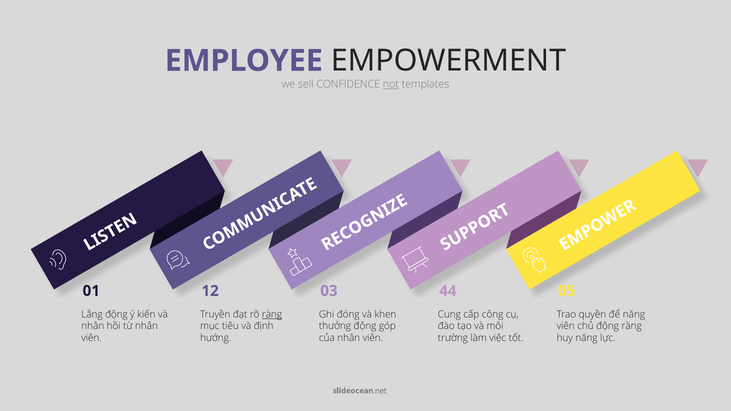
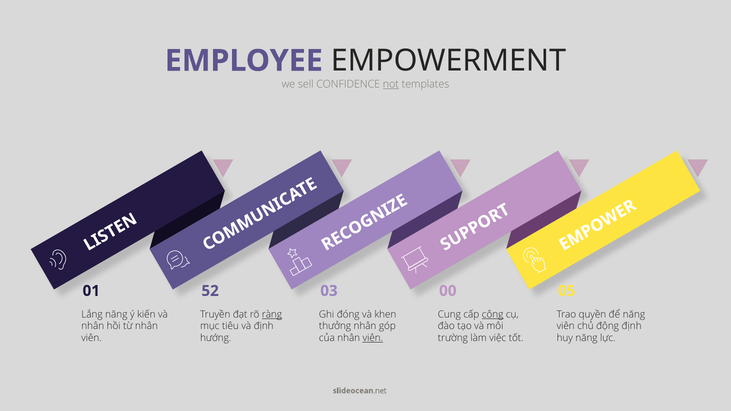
12: 12 -> 52
44: 44 -> 00
Lắng động: động -> năng
công underline: none -> present
thưởng động: động -> nhân
động ràng: ràng -> định
viên at (373, 338) underline: none -> present
